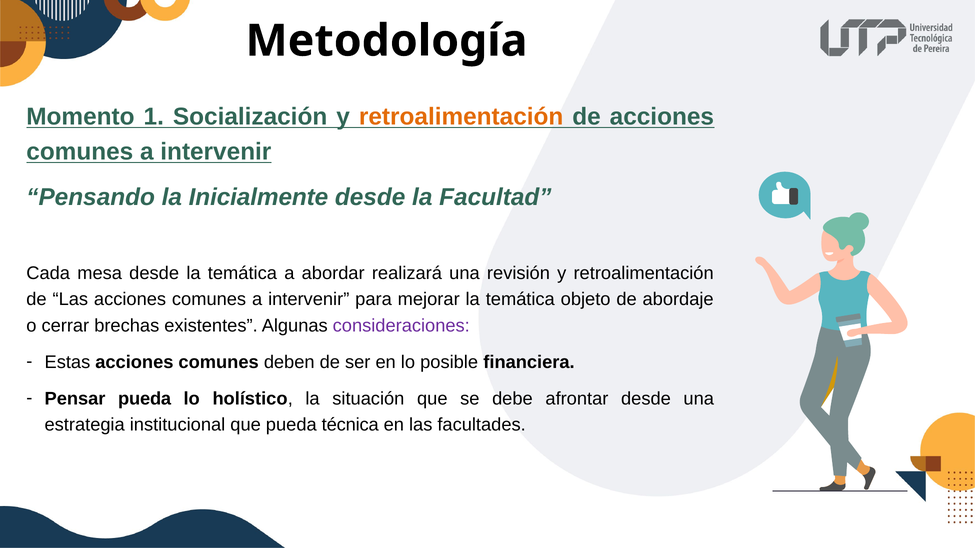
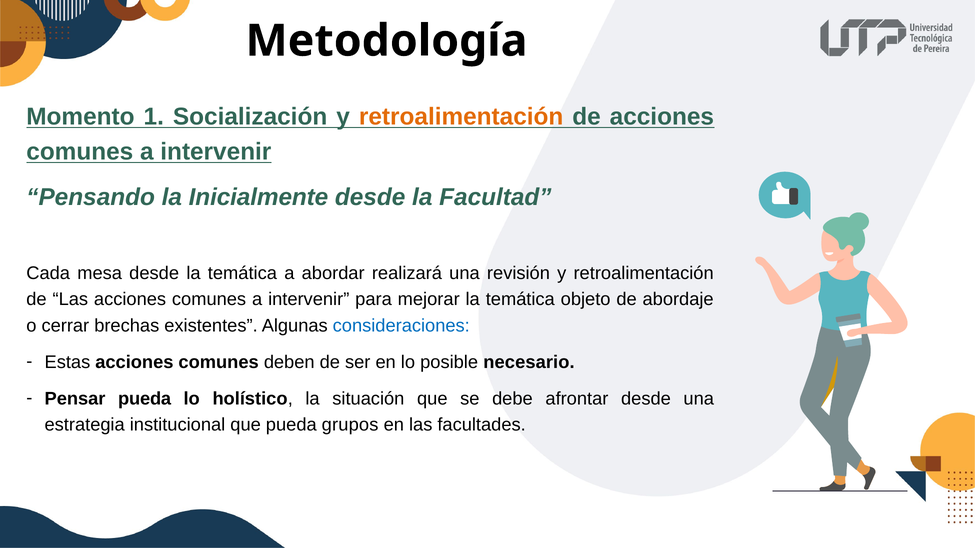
consideraciones colour: purple -> blue
financiera: financiera -> necesario
técnica: técnica -> grupos
